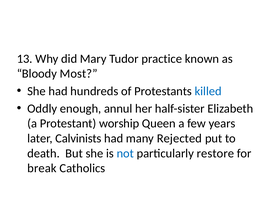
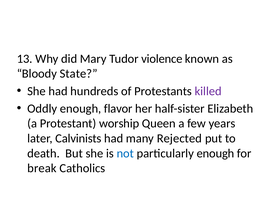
practice: practice -> violence
Most: Most -> State
killed colour: blue -> purple
annul: annul -> flavor
particularly restore: restore -> enough
